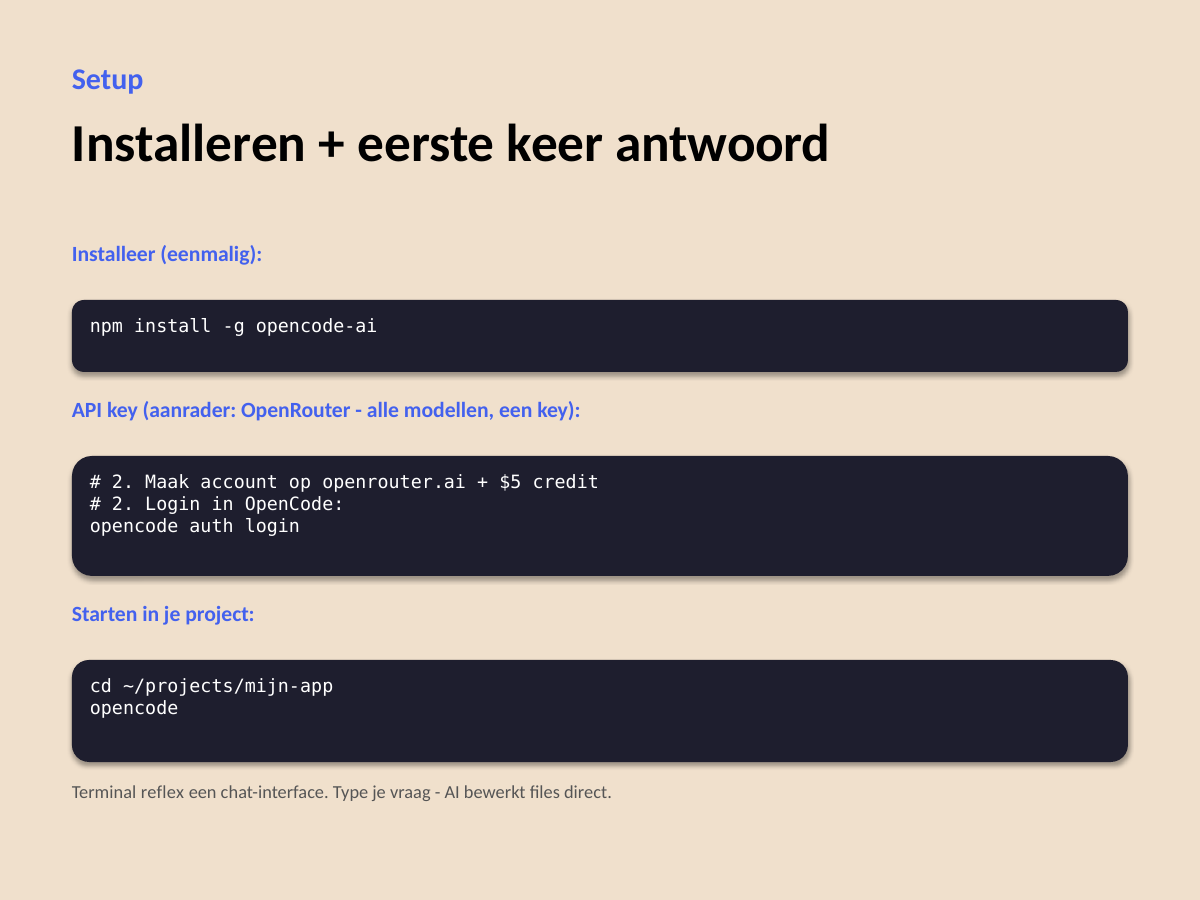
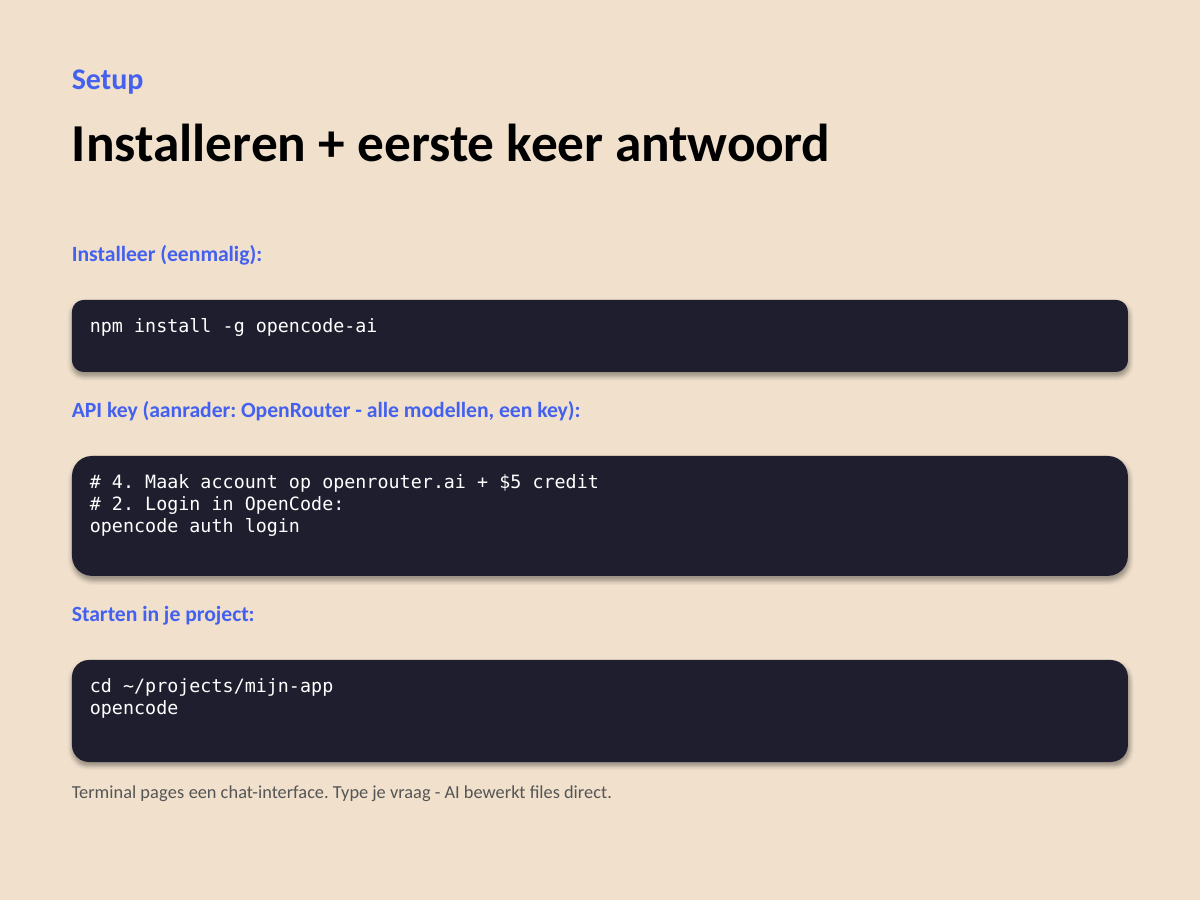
2 at (123, 483): 2 -> 4
reflex: reflex -> pages
